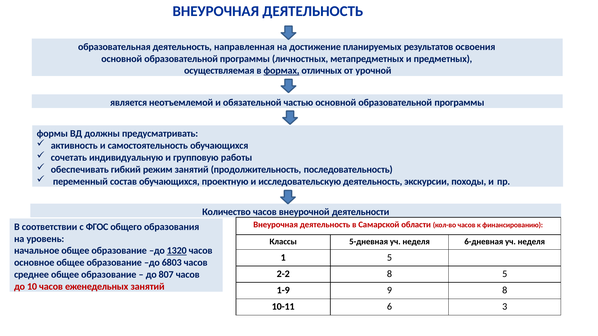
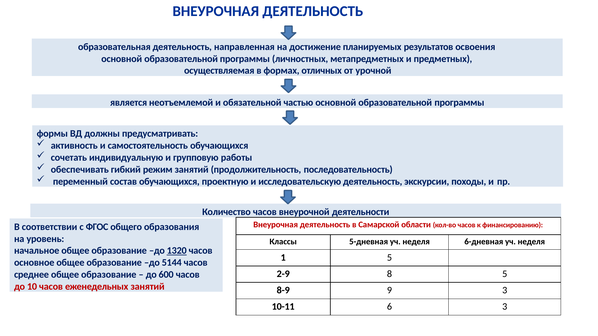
формах underline: present -> none
6803: 6803 -> 5144
2-2: 2-2 -> 2-9
807: 807 -> 600
1-9: 1-9 -> 8-9
9 8: 8 -> 3
